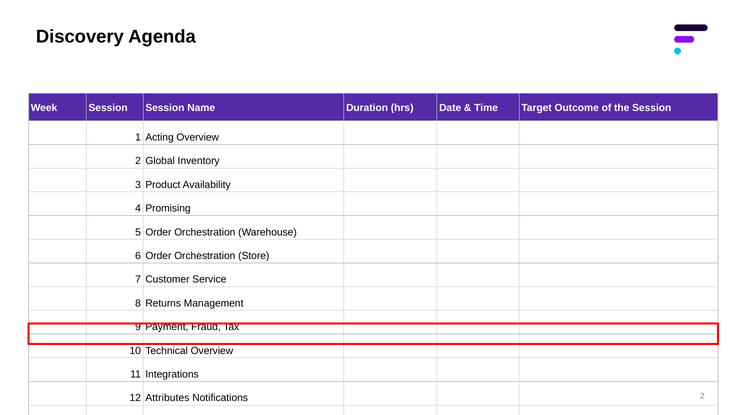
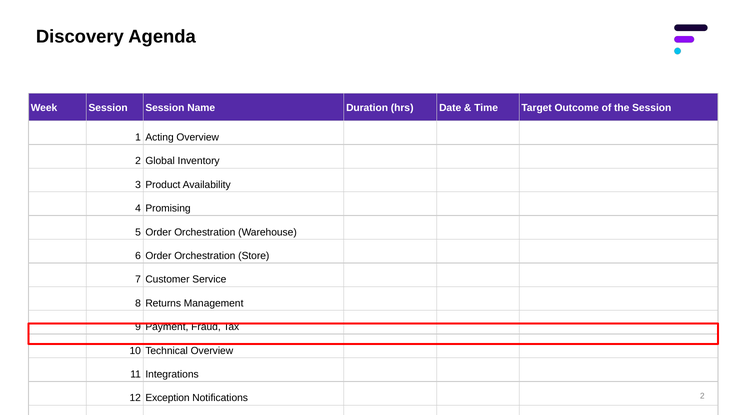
Attributes: Attributes -> Exception
